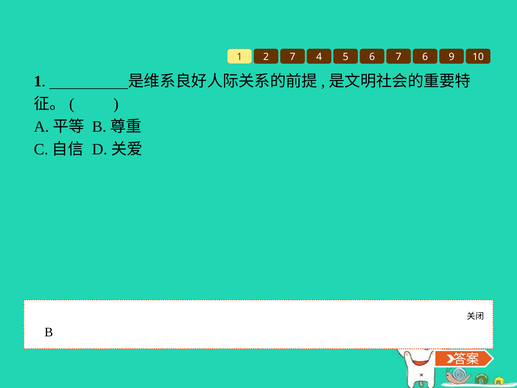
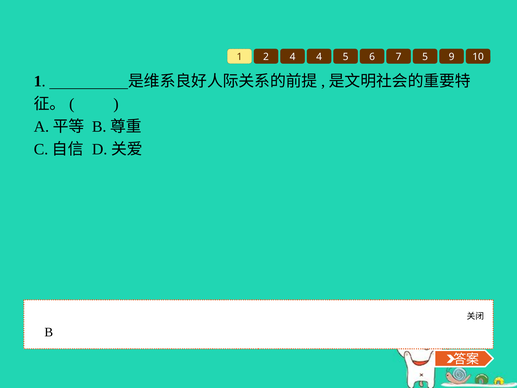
2 7: 7 -> 4
7 6: 6 -> 5
